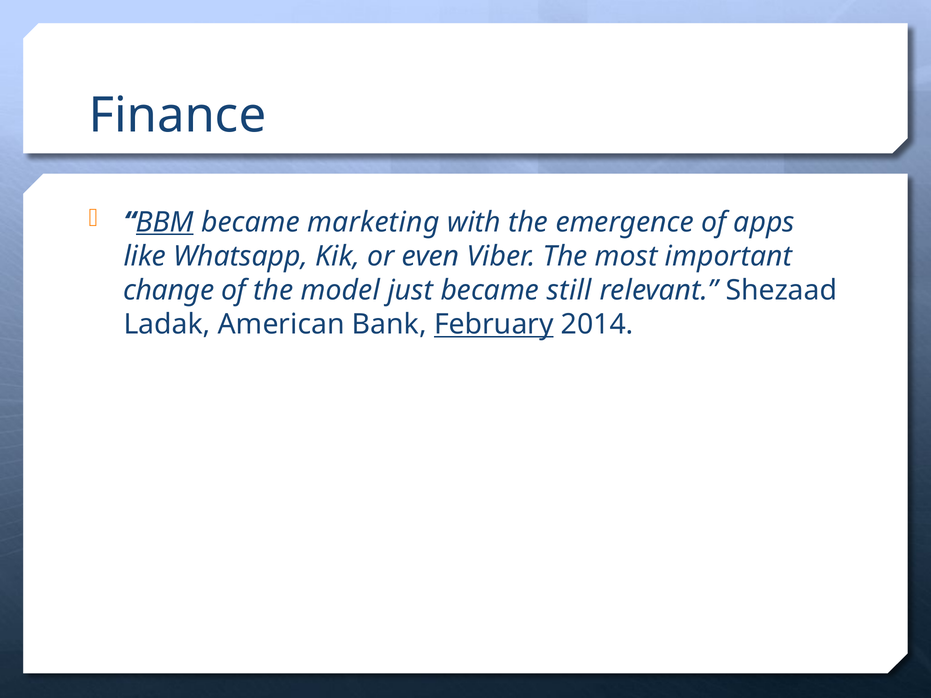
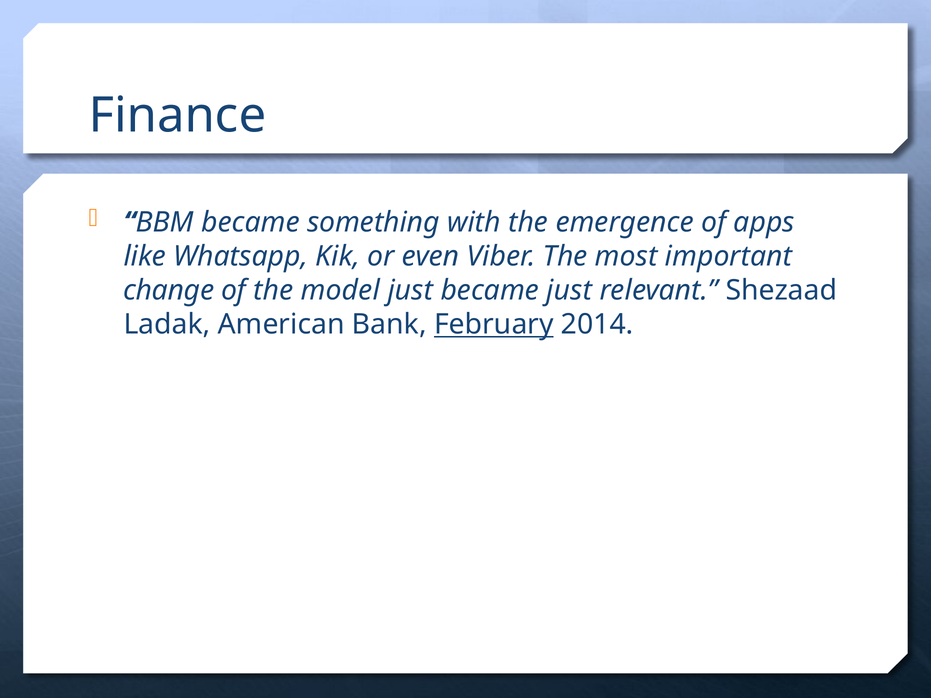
BBM underline: present -> none
marketing: marketing -> something
became still: still -> just
